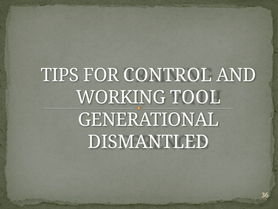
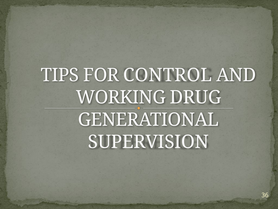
TOOL: TOOL -> DRUG
DISMANTLED: DISMANTLED -> SUPERVISION
